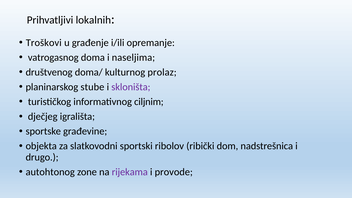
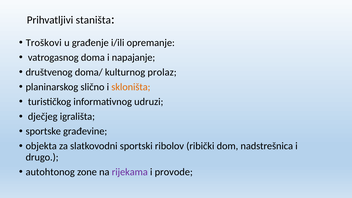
lokalnih: lokalnih -> staništa
naseljima: naseljima -> napajanje
stube: stube -> slično
skloništa colour: purple -> orange
ciljnim: ciljnim -> udruzi
